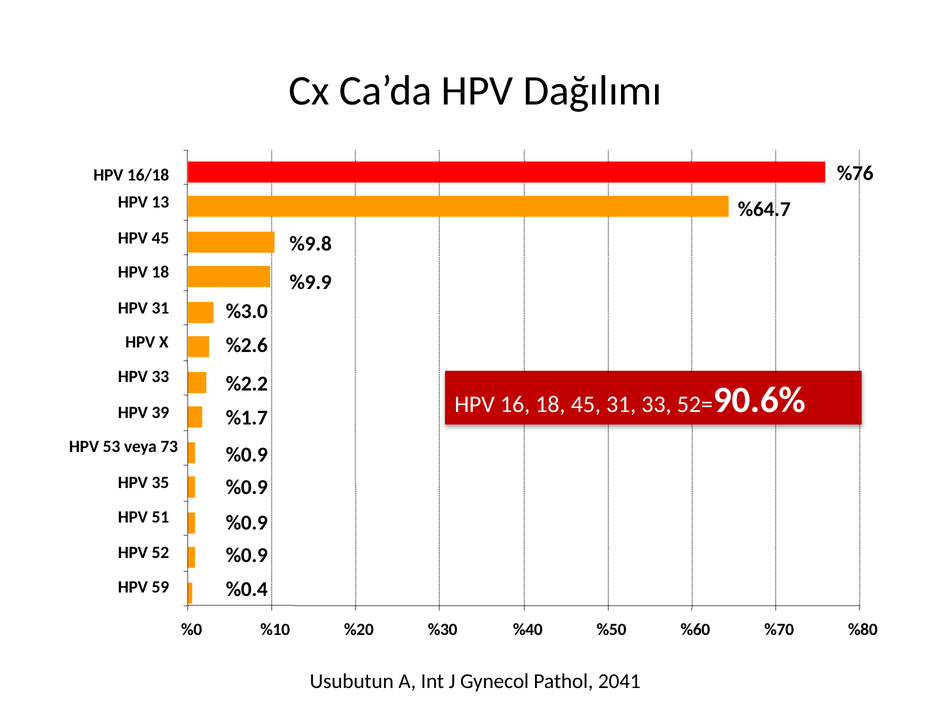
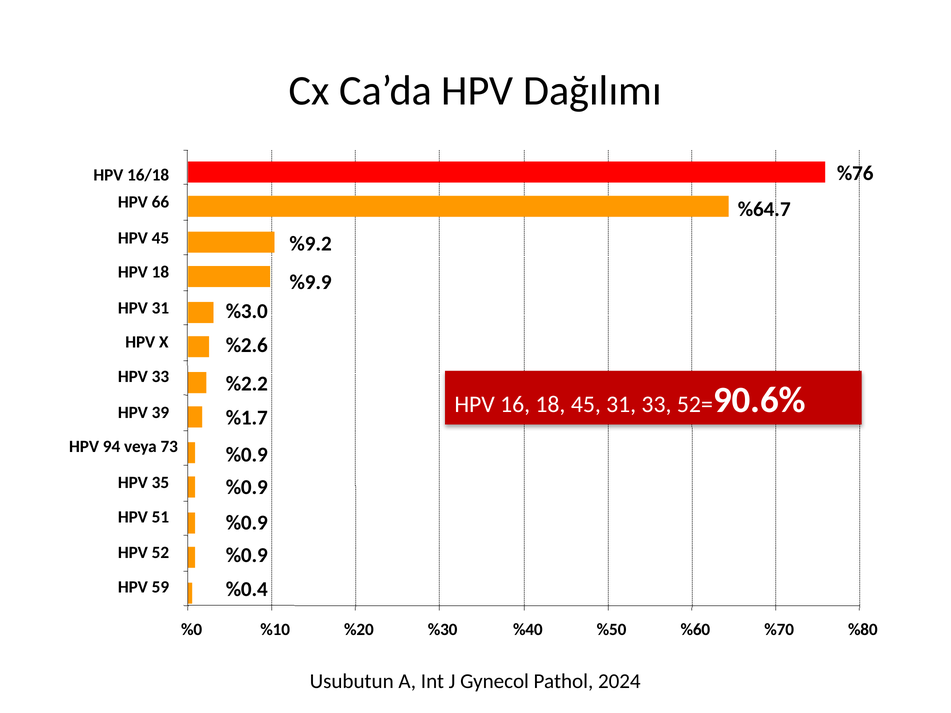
13: 13 -> 66
%9.8: %9.8 -> %9.2
53: 53 -> 94
2041: 2041 -> 2024
